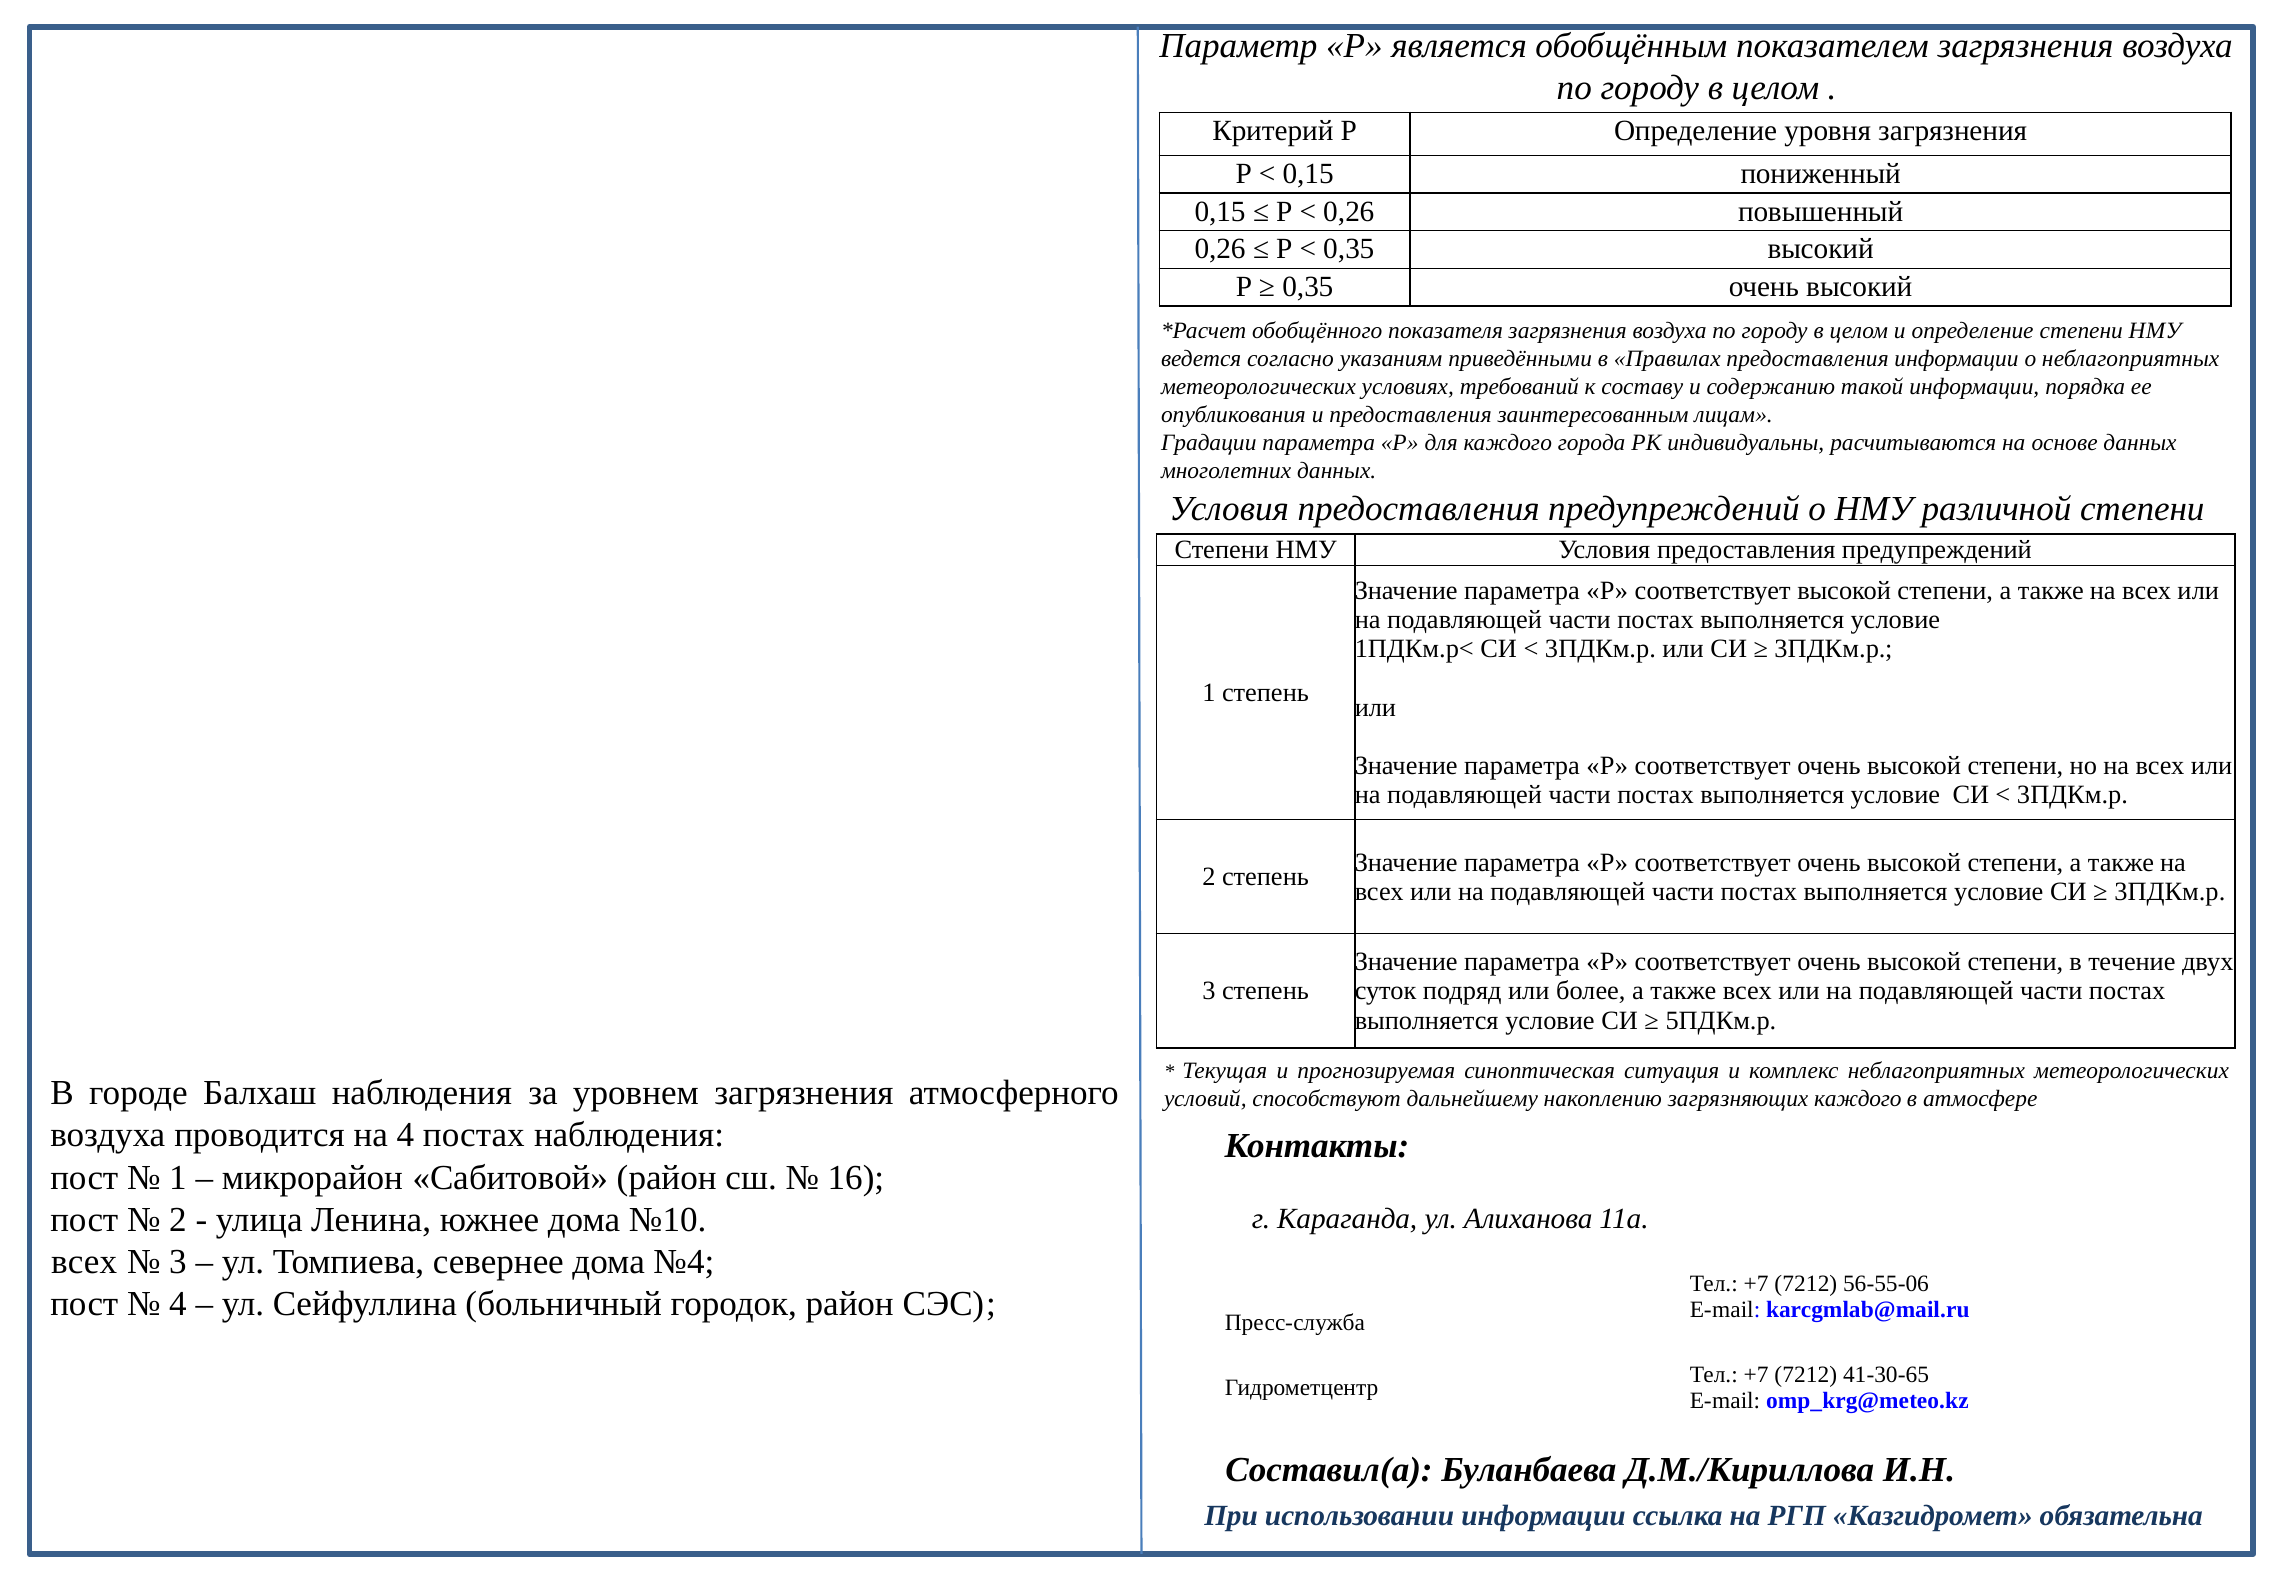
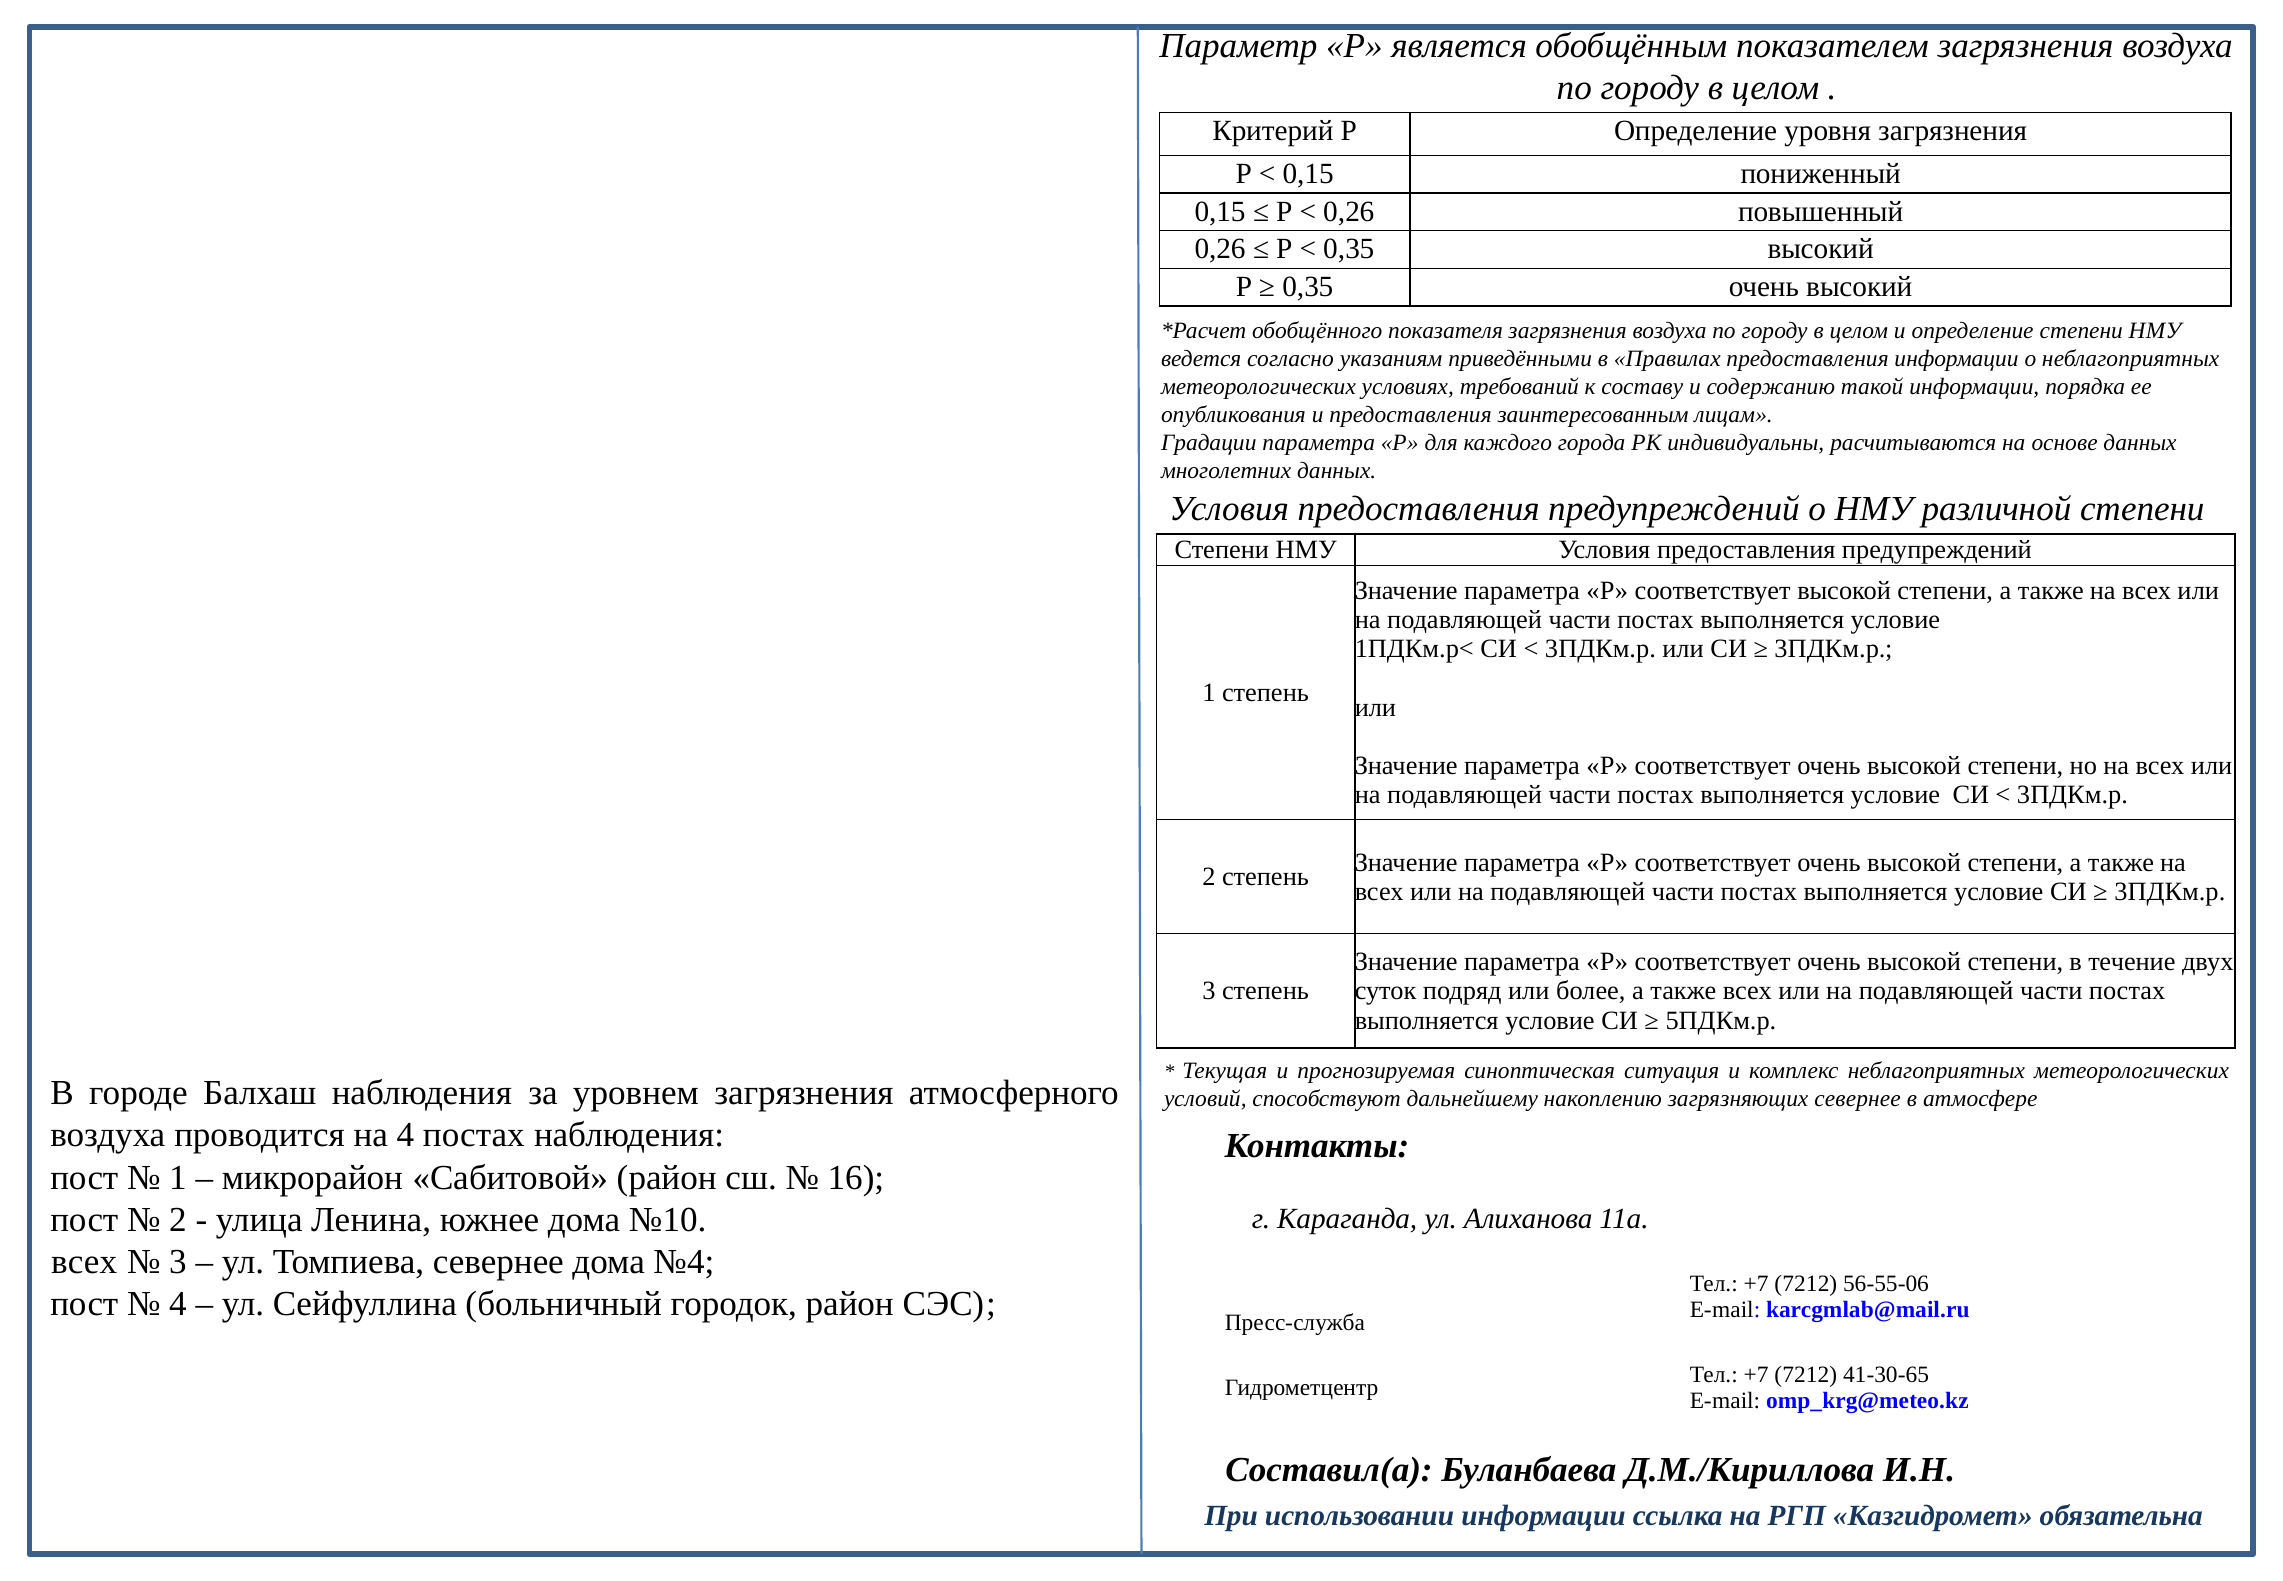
загрязняющих каждого: каждого -> севернее
